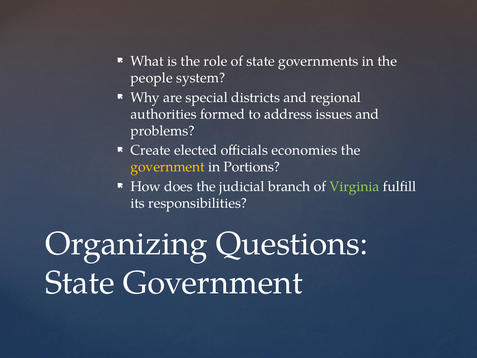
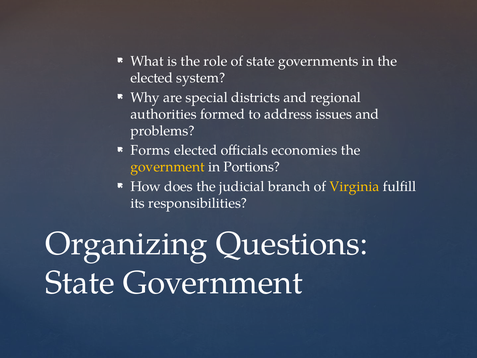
people at (152, 78): people -> elected
Create: Create -> Forms
Virginia colour: light green -> yellow
